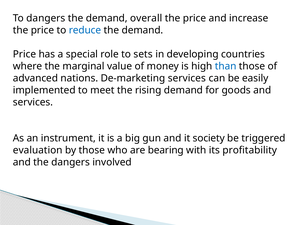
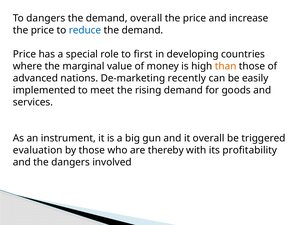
sets: sets -> first
than colour: blue -> orange
De-marketing services: services -> recently
it society: society -> overall
bearing: bearing -> thereby
